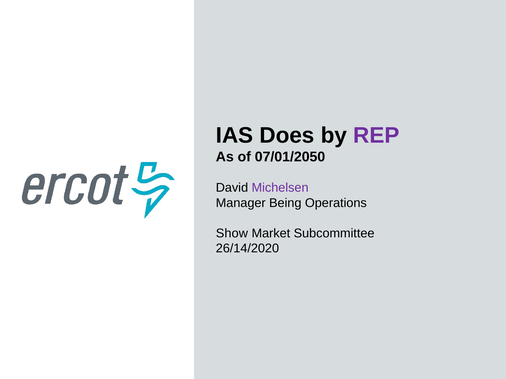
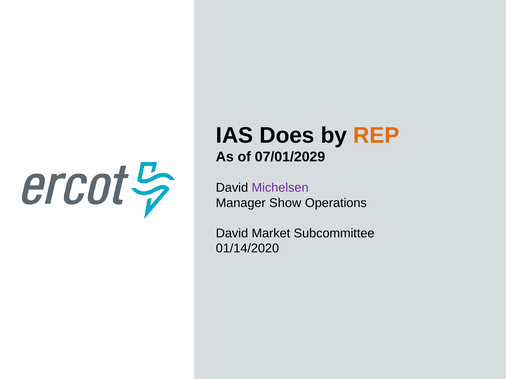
REP colour: purple -> orange
07/01/2050: 07/01/2050 -> 07/01/2029
Being: Being -> Show
Show at (232, 234): Show -> David
26/14/2020: 26/14/2020 -> 01/14/2020
